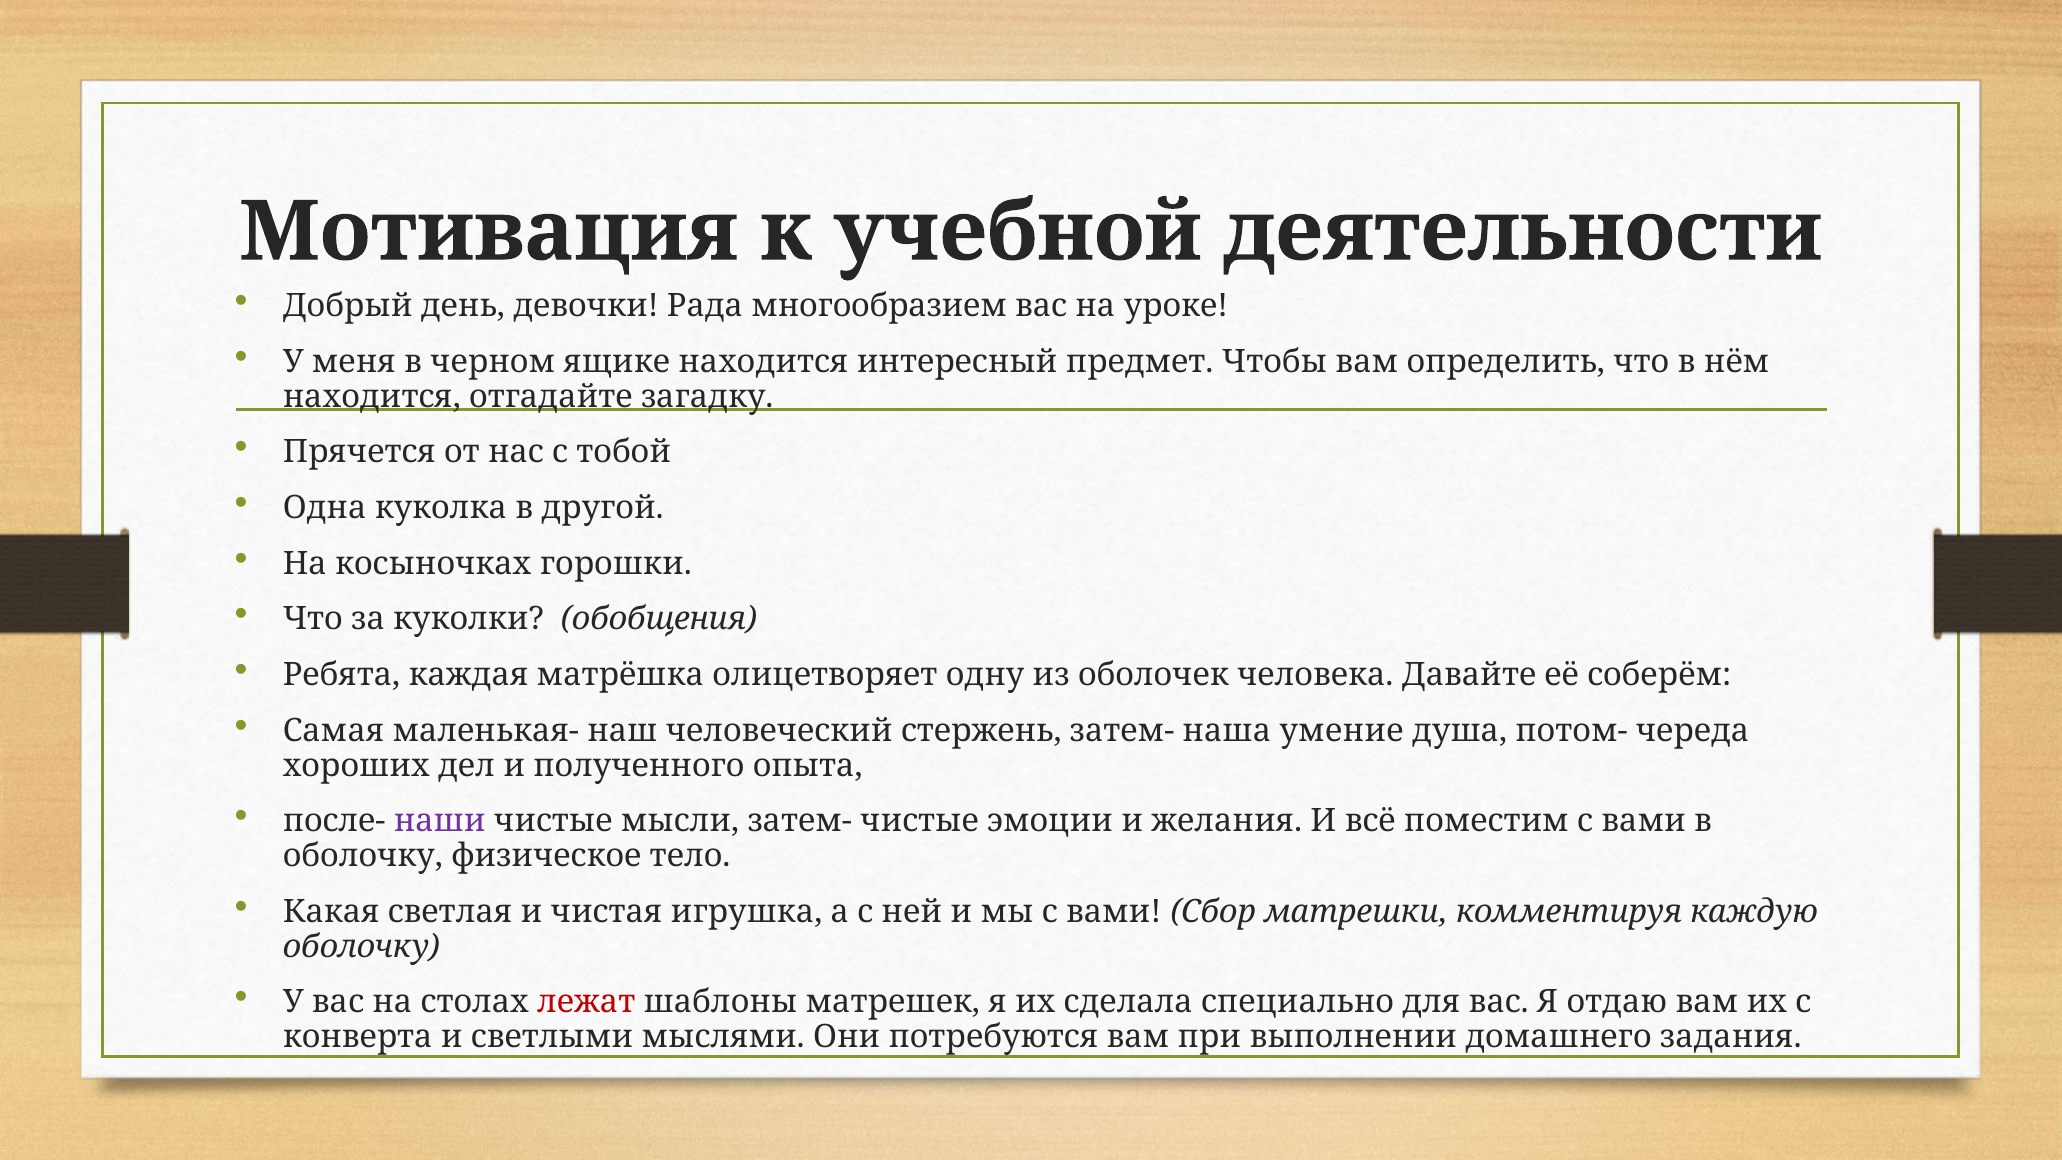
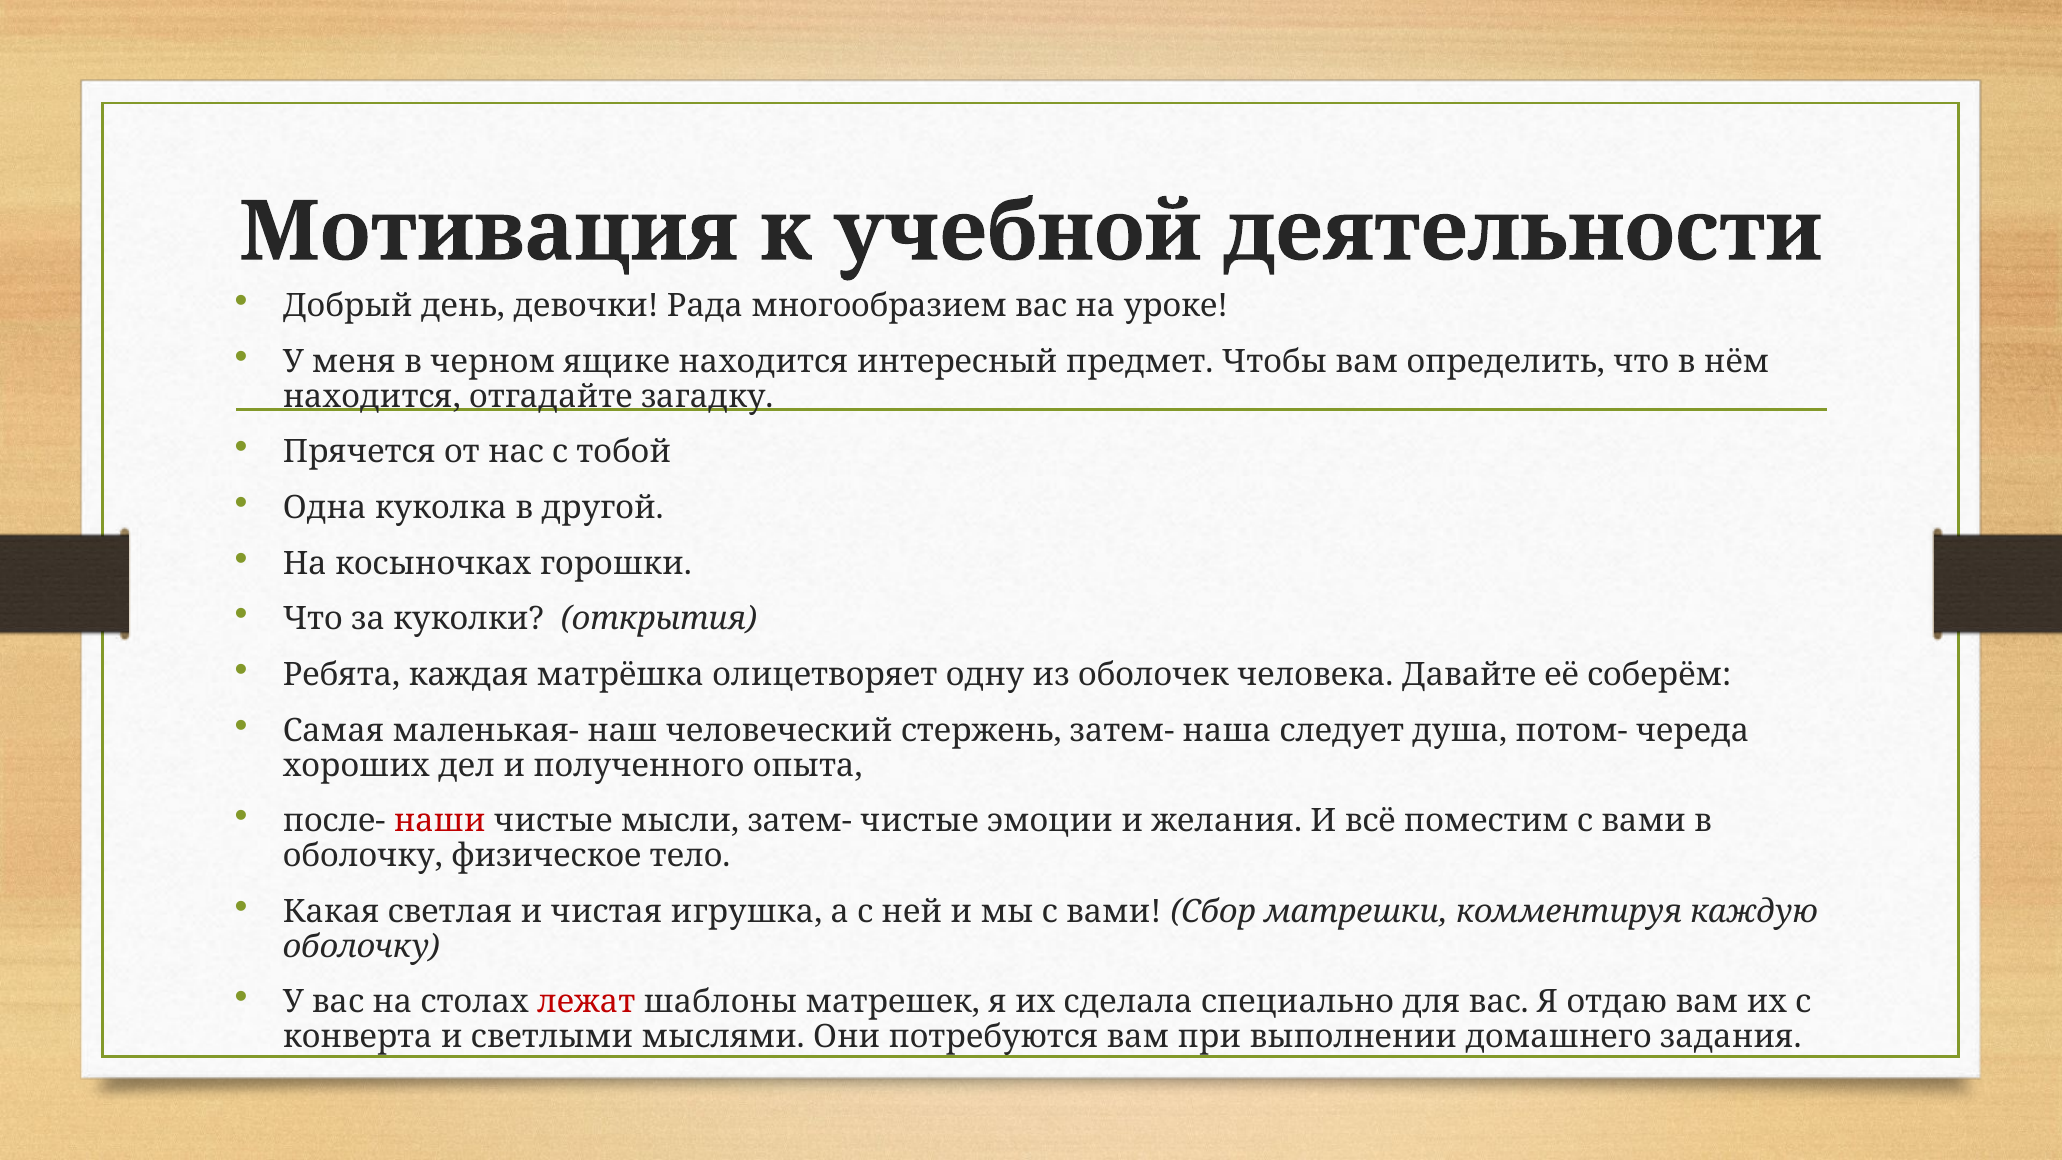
обобщения: обобщения -> открытия
умение: умение -> следует
наши colour: purple -> red
